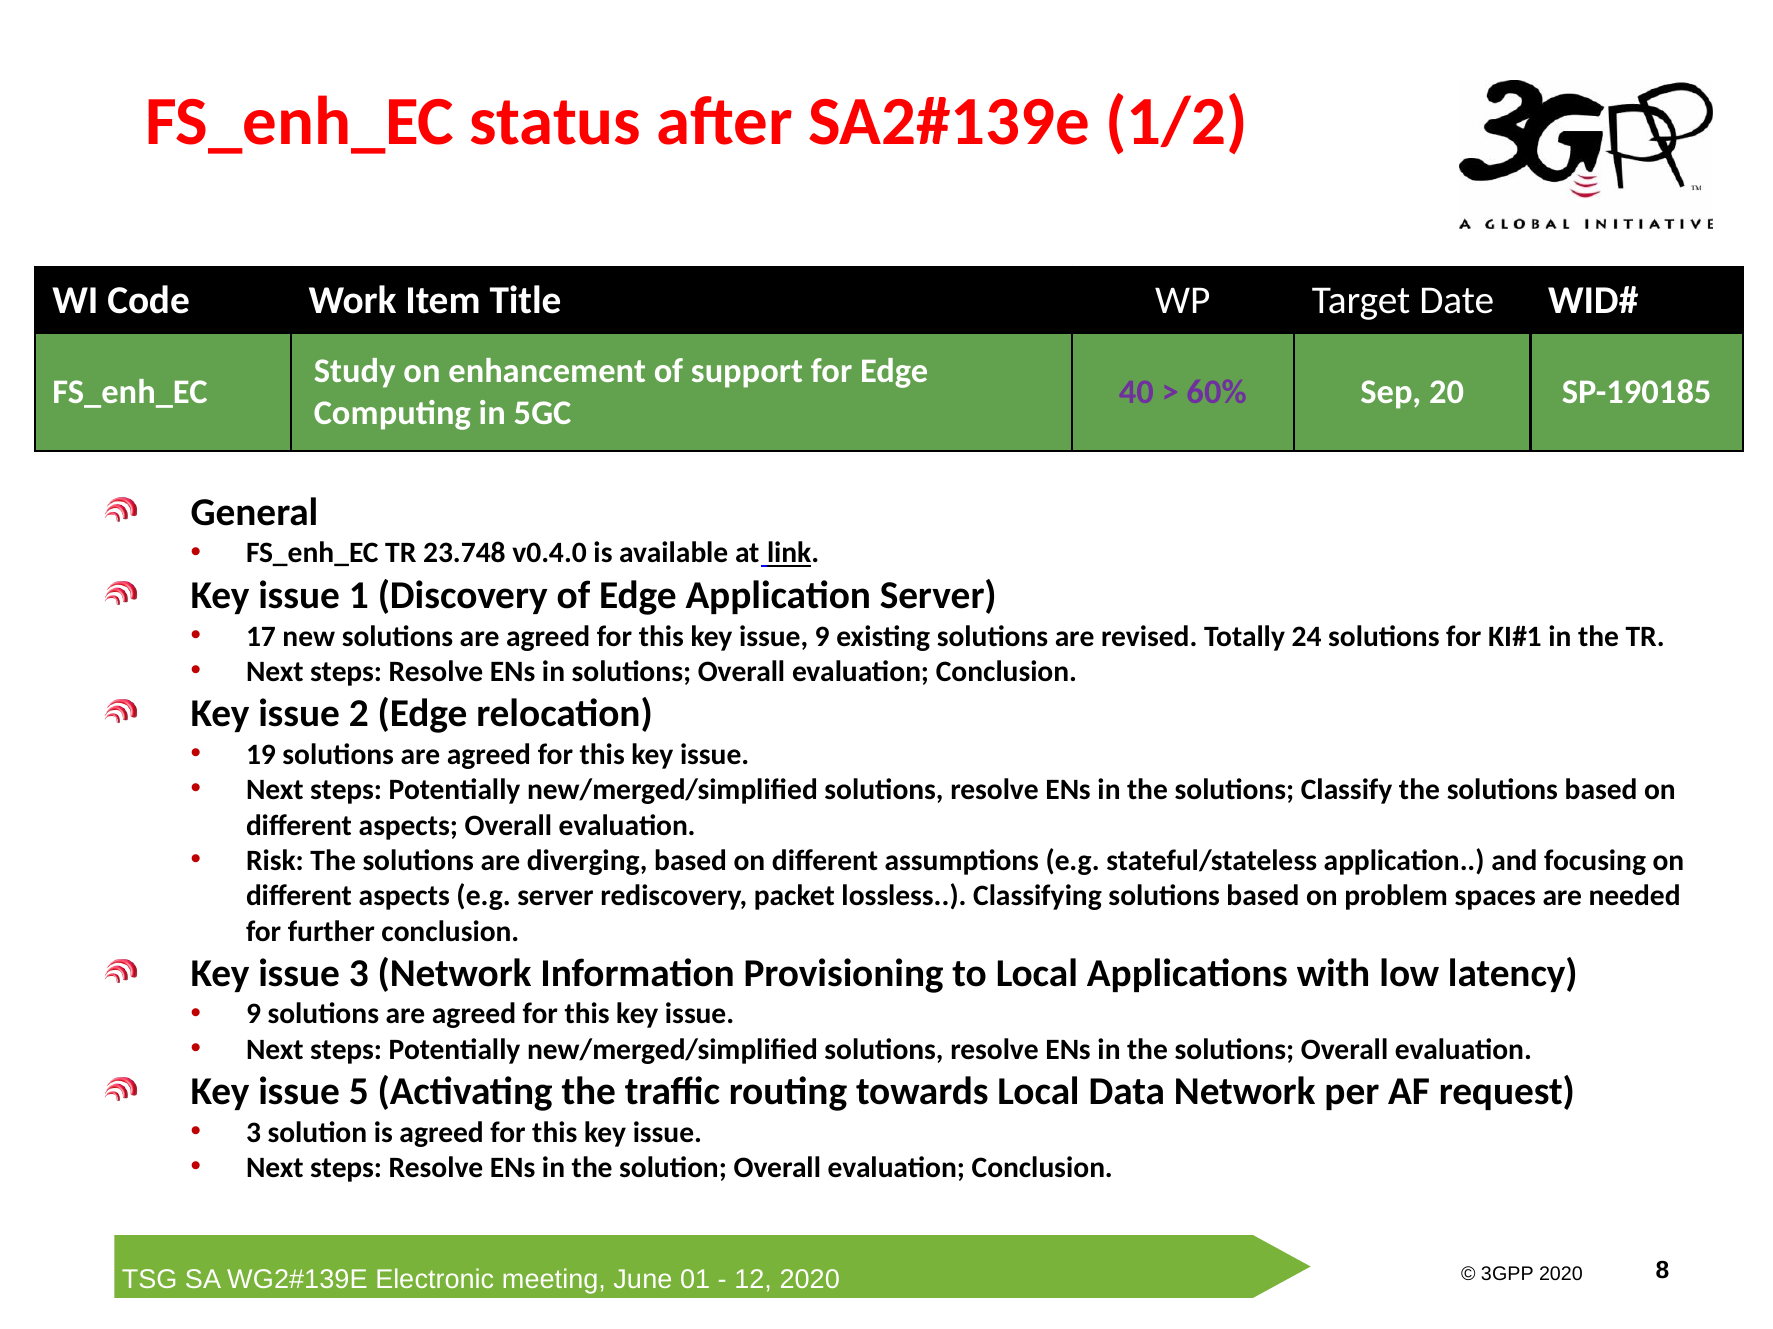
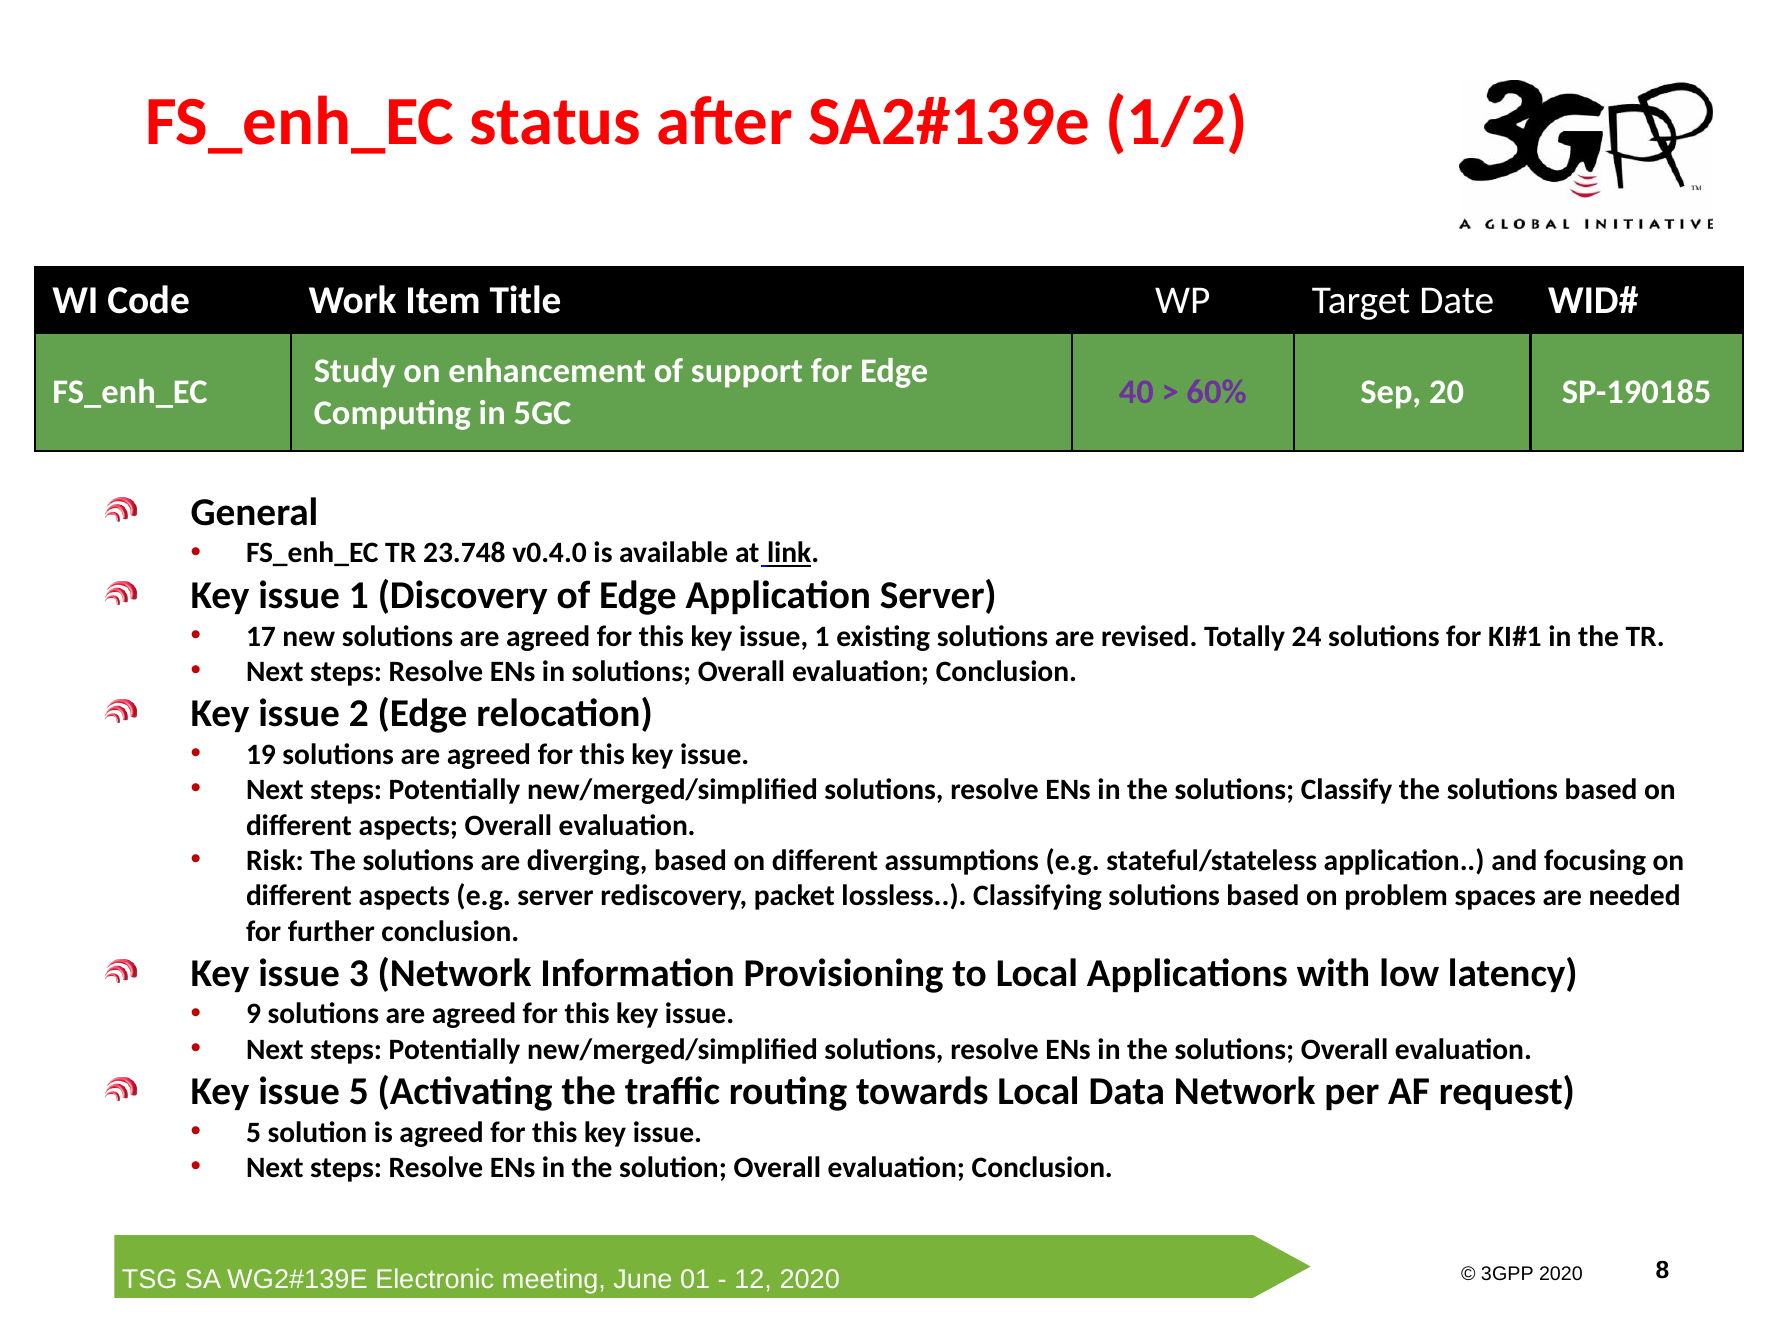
this key issue 9: 9 -> 1
3 at (254, 1133): 3 -> 5
